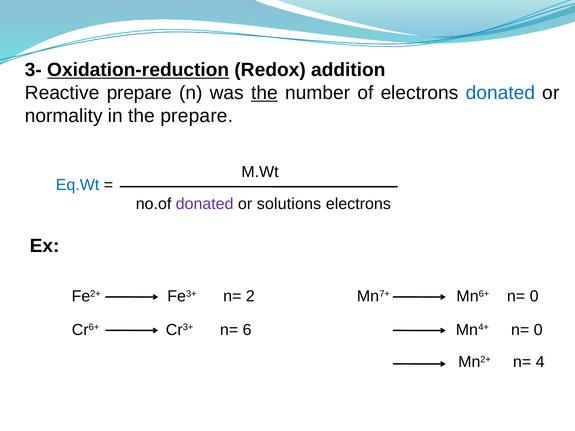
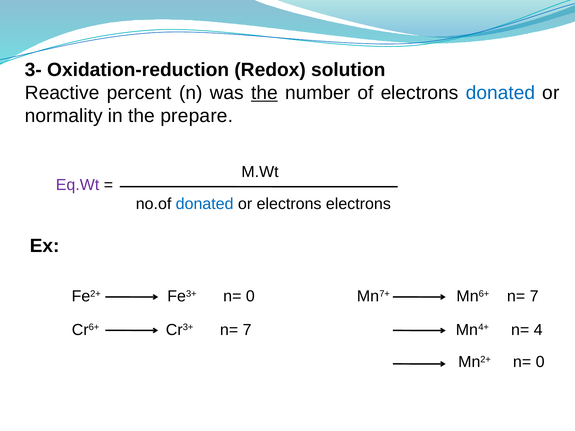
Oxidation-reduction underline: present -> none
addition: addition -> solution
Reactive prepare: prepare -> percent
Eq.Wt colour: blue -> purple
donated at (205, 204) colour: purple -> blue
or solutions: solutions -> electrons
Fe3+ n= 2: 2 -> 0
Mn6+ n= 0: 0 -> 7
Cr3+ n= 6: 6 -> 7
Mn4+ n= 0: 0 -> 4
Mn2+ n= 4: 4 -> 0
